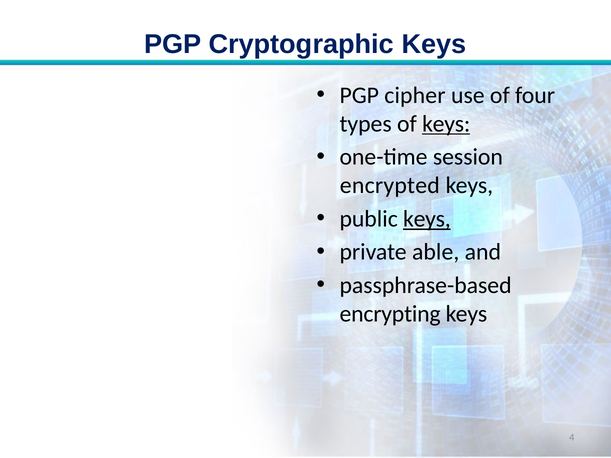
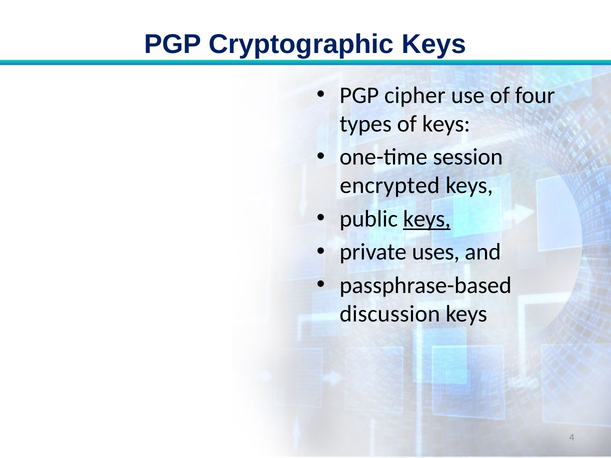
keys at (446, 124) underline: present -> none
able: able -> uses
encrypting: encrypting -> discussion
